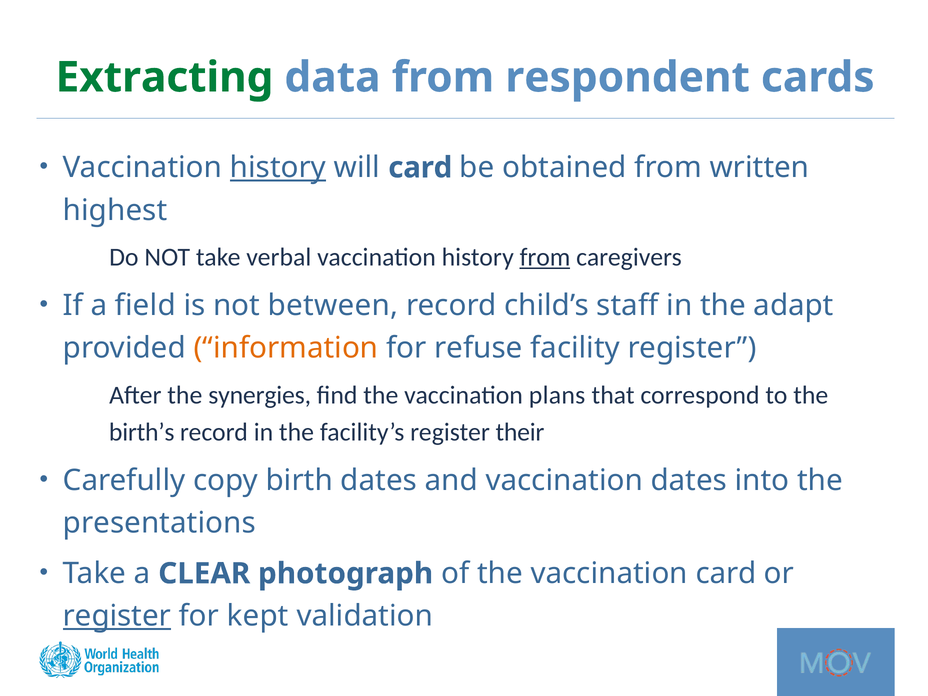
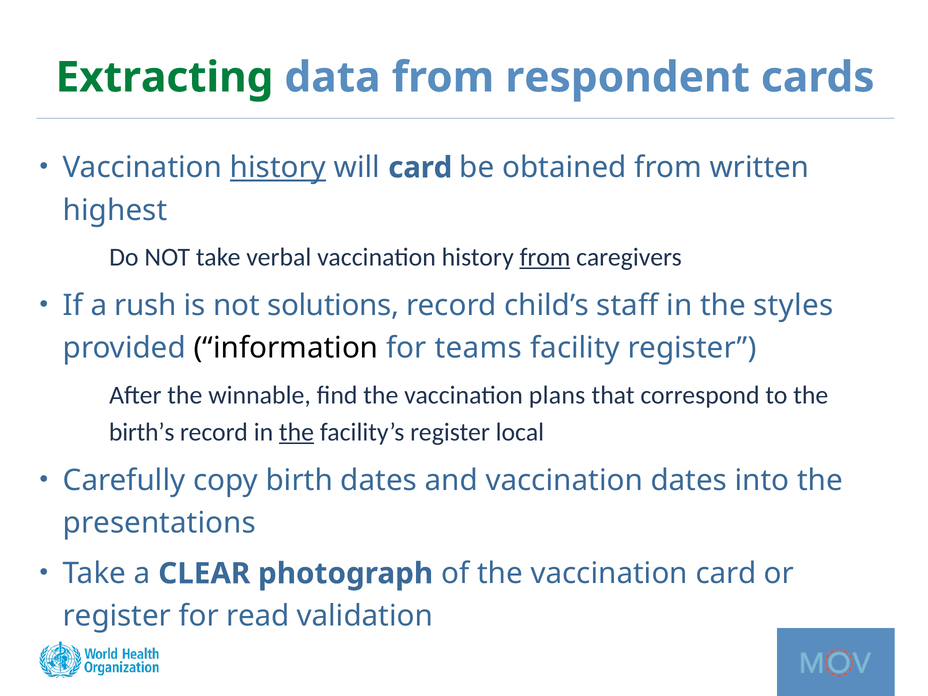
field: field -> rush
between: between -> solutions
adapt: adapt -> styles
information colour: orange -> black
refuse: refuse -> teams
synergies: synergies -> winnable
the at (297, 432) underline: none -> present
their: their -> local
register at (117, 616) underline: present -> none
kept: kept -> read
